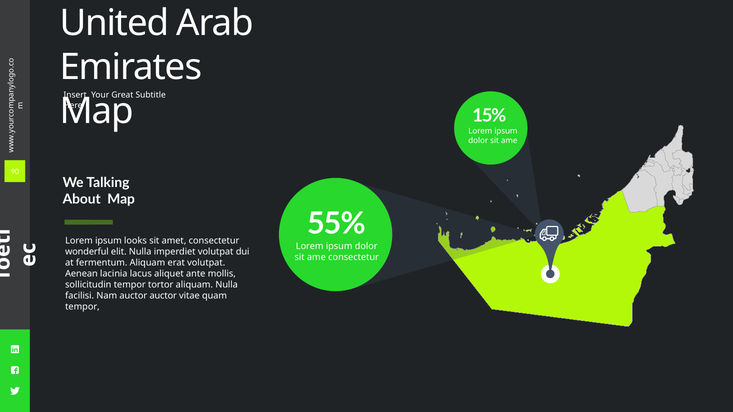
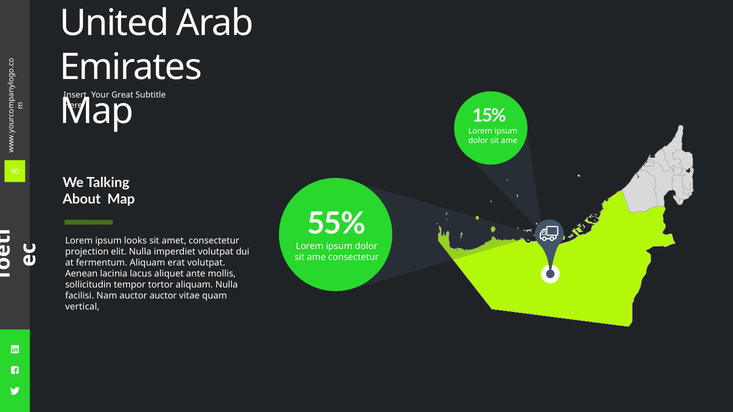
wonderful: wonderful -> projection
tempor at (82, 307): tempor -> vertical
